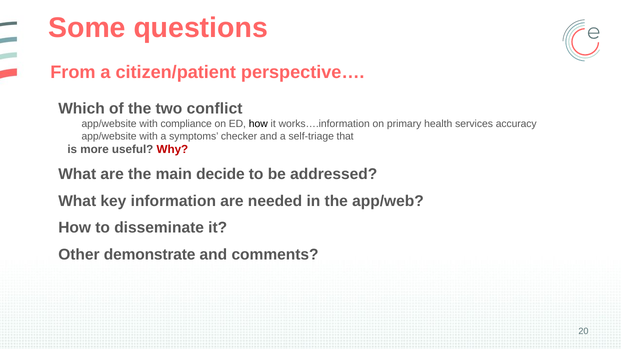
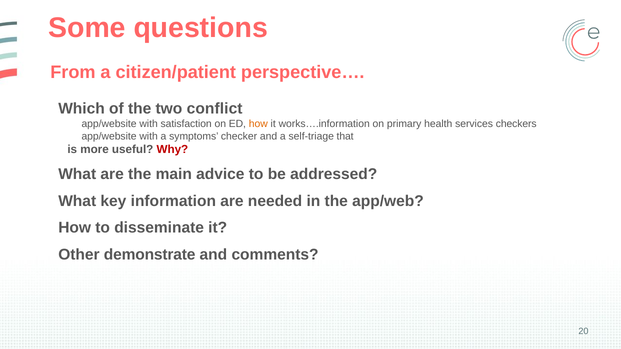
compliance: compliance -> satisfaction
how at (258, 124) colour: black -> orange
accuracy: accuracy -> checkers
decide: decide -> advice
